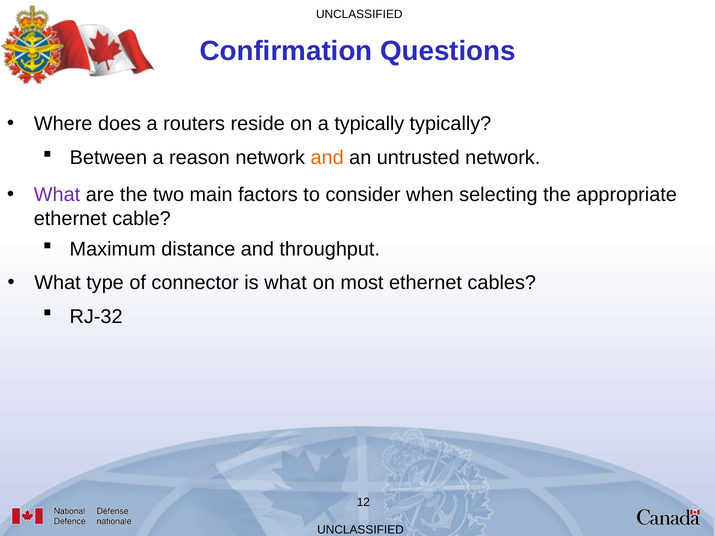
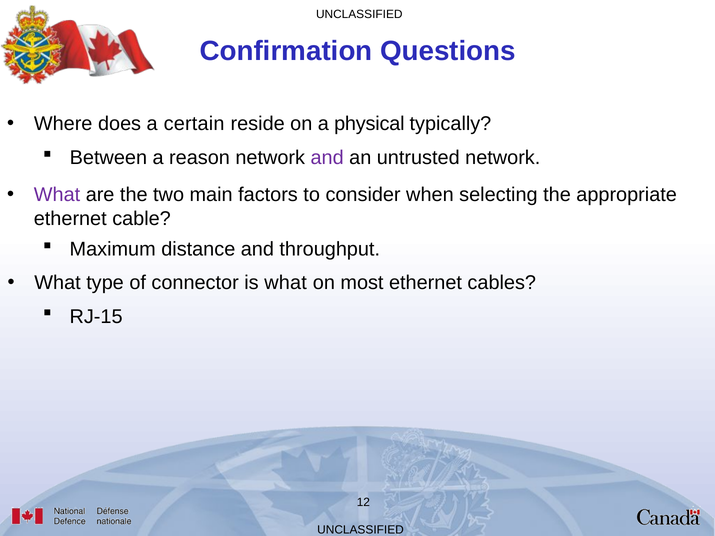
routers: routers -> certain
a typically: typically -> physical
and at (327, 158) colour: orange -> purple
RJ-32: RJ-32 -> RJ-15
